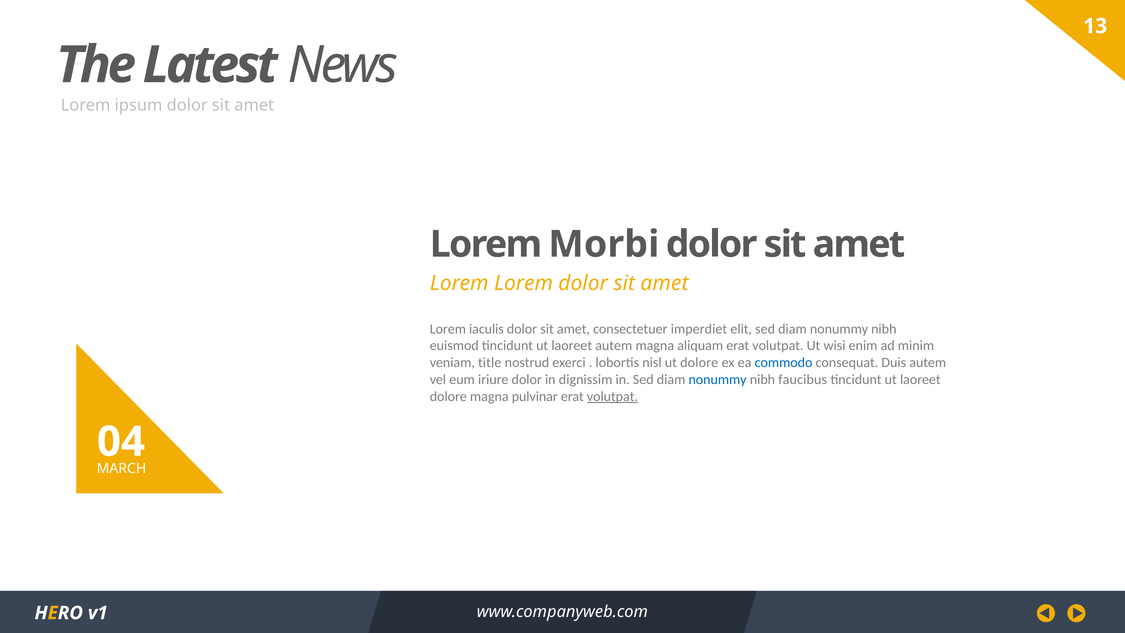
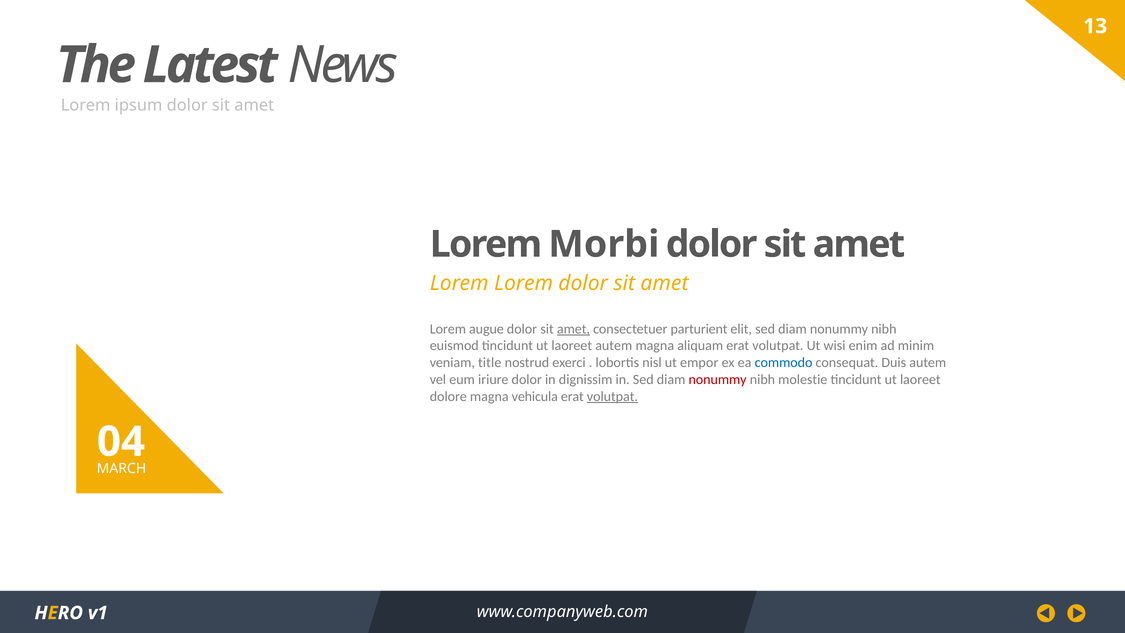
iaculis: iaculis -> augue
amet at (573, 329) underline: none -> present
imperdiet: imperdiet -> parturient
ut dolore: dolore -> empor
nonummy at (718, 379) colour: blue -> red
faucibus: faucibus -> molestie
pulvinar: pulvinar -> vehicula
